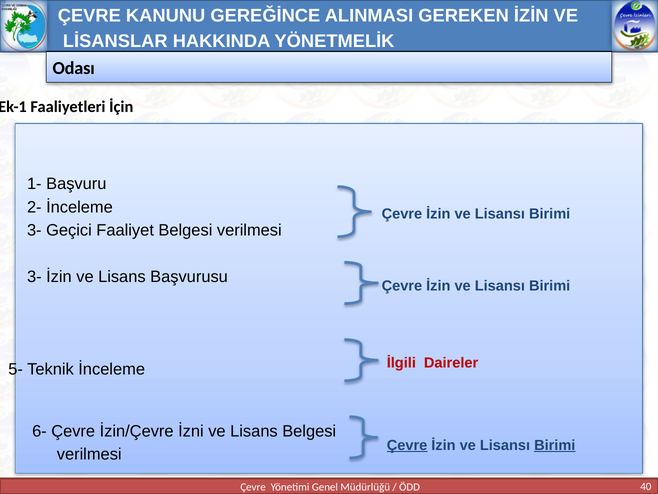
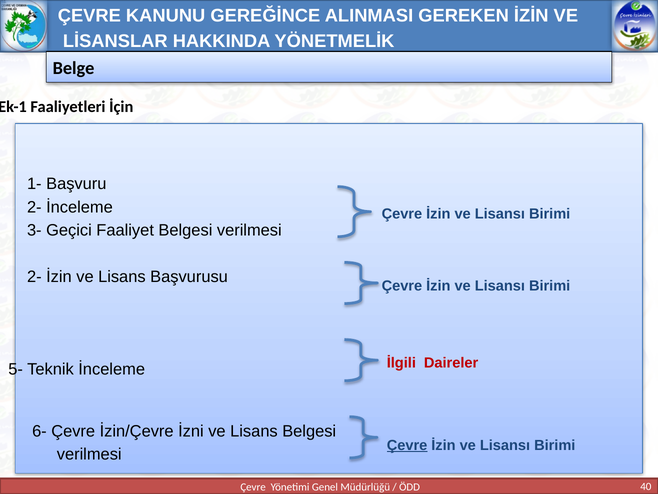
Odası: Odası -> Belge
3- at (34, 276): 3- -> 2-
Birimi at (555, 445) underline: present -> none
